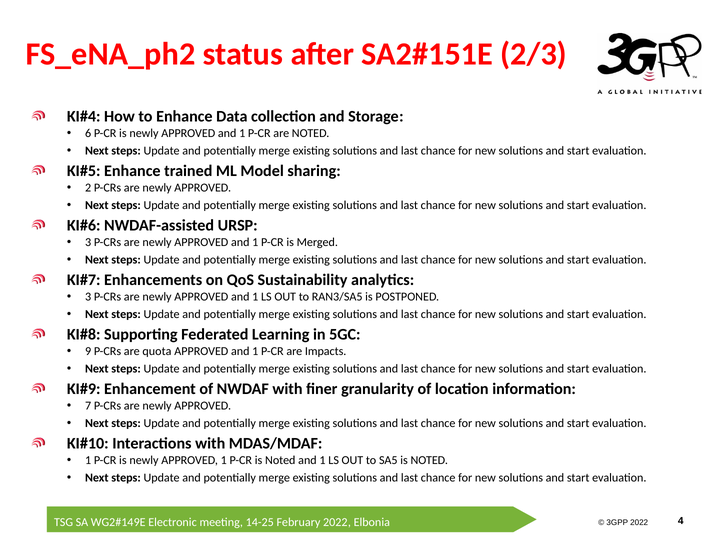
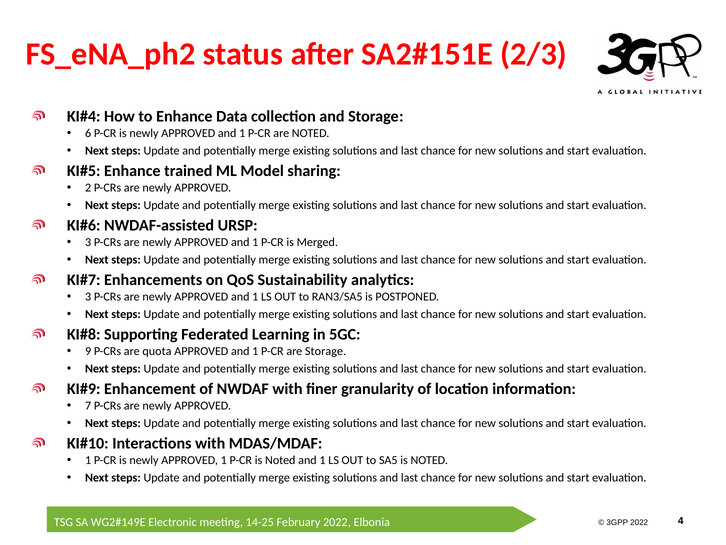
are Impacts: Impacts -> Storage
